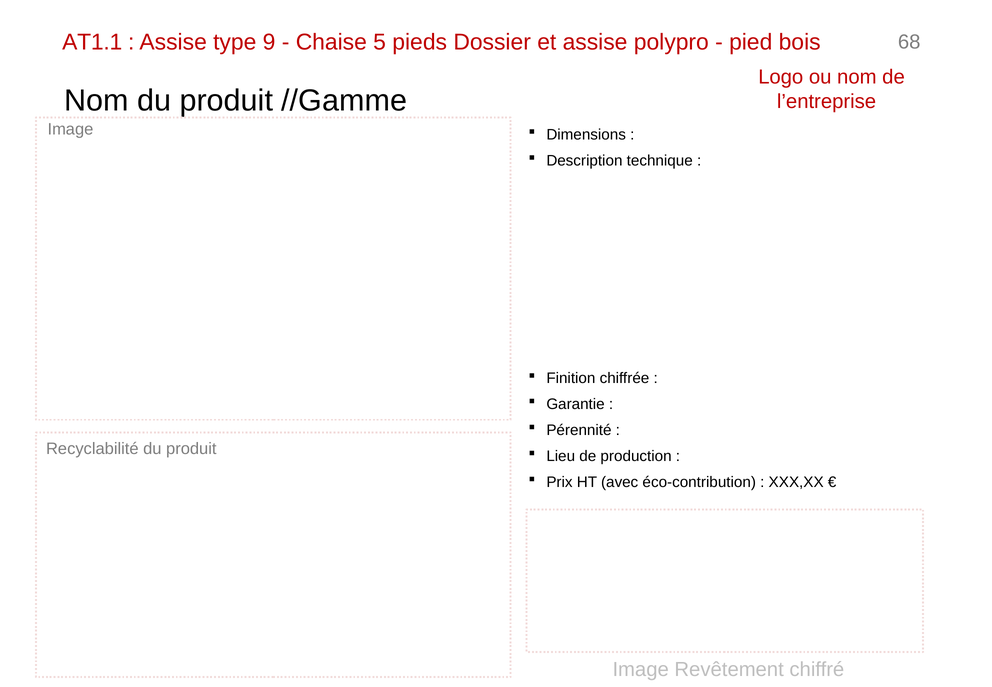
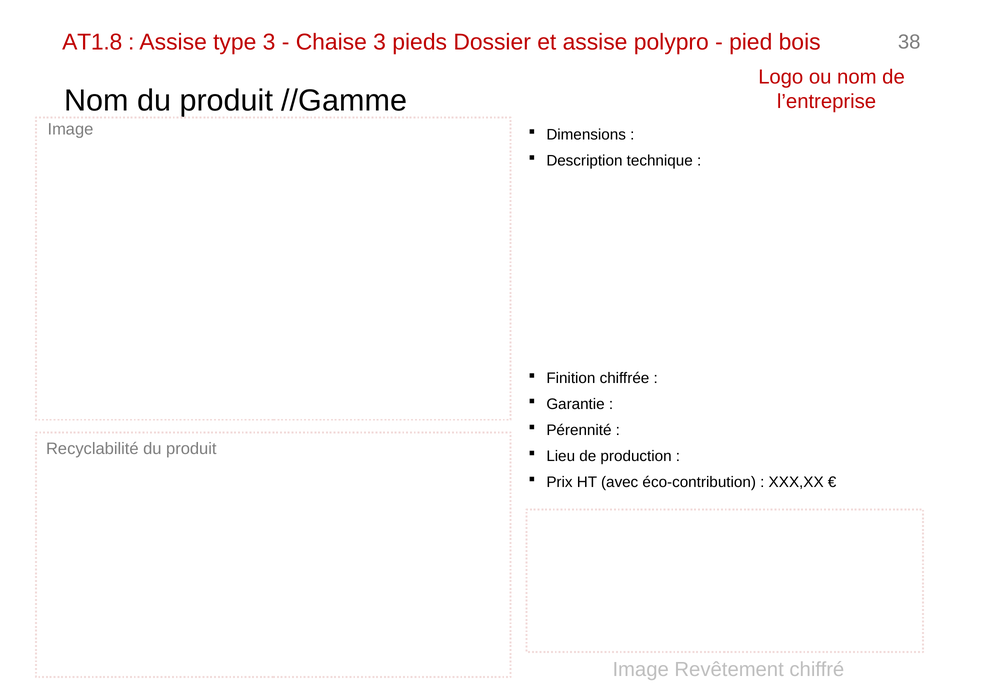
AT1.1: AT1.1 -> AT1.8
type 9: 9 -> 3
Chaise 5: 5 -> 3
68: 68 -> 38
